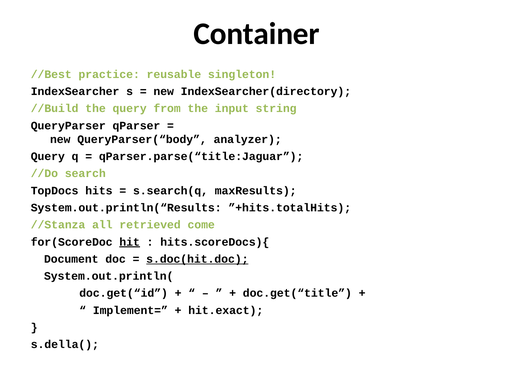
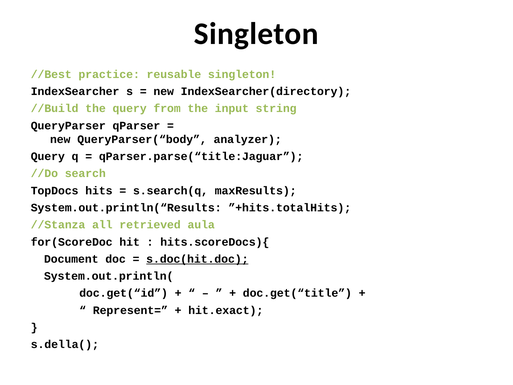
Container at (257, 34): Container -> Singleton
come: come -> aula
hit underline: present -> none
Implement=: Implement= -> Represent=
